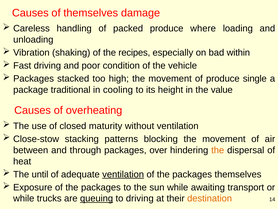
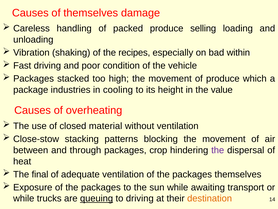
where: where -> selling
single: single -> which
traditional: traditional -> industries
maturity: maturity -> material
over: over -> crop
the at (218, 150) colour: orange -> purple
until: until -> final
ventilation at (123, 174) underline: present -> none
